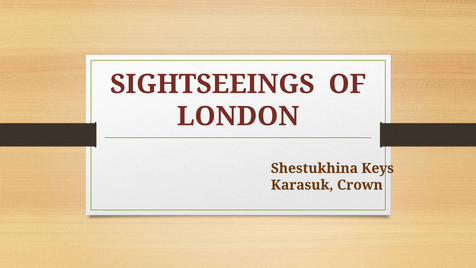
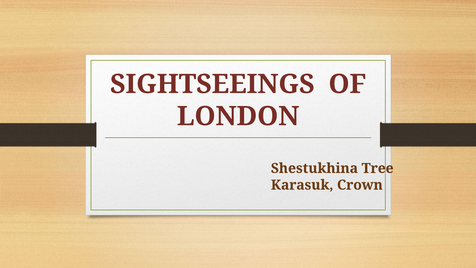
Keys: Keys -> Tree
